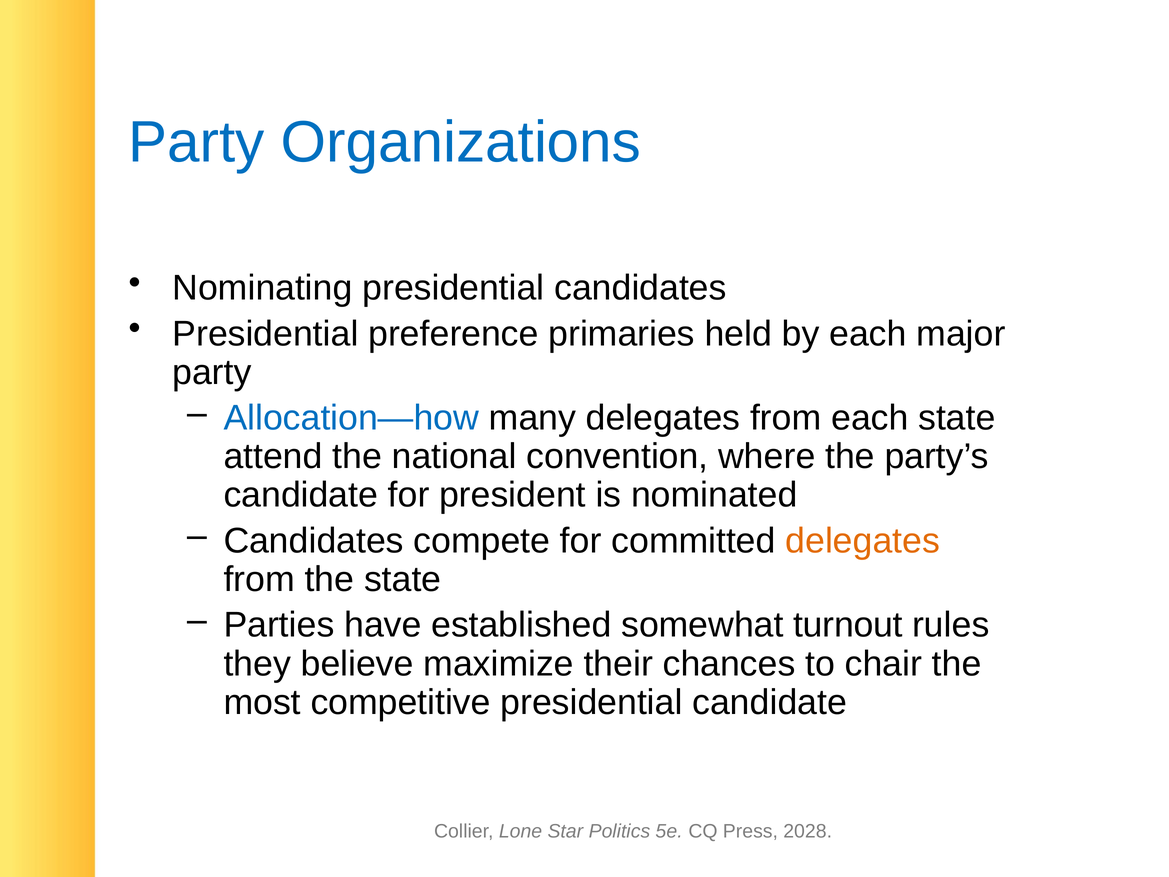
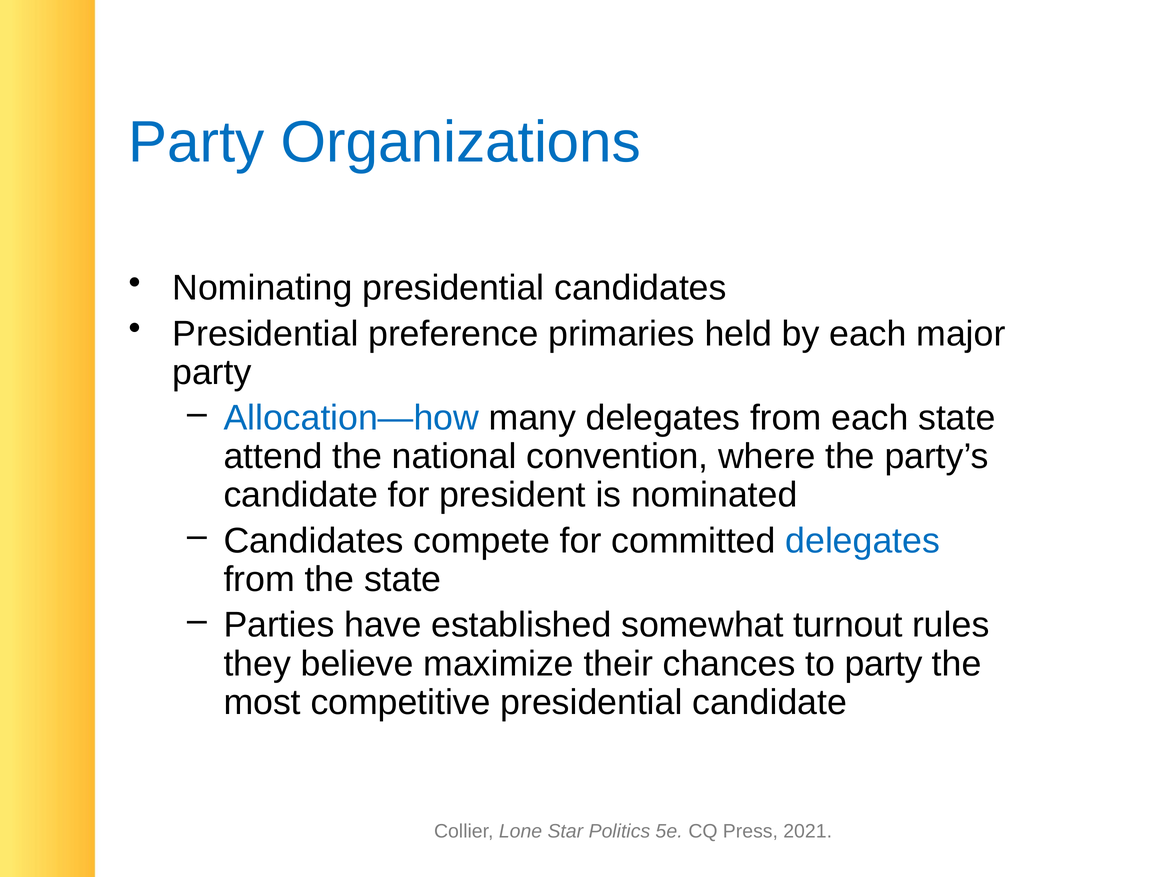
delegates at (863, 541) colour: orange -> blue
to chair: chair -> party
2028: 2028 -> 2021
